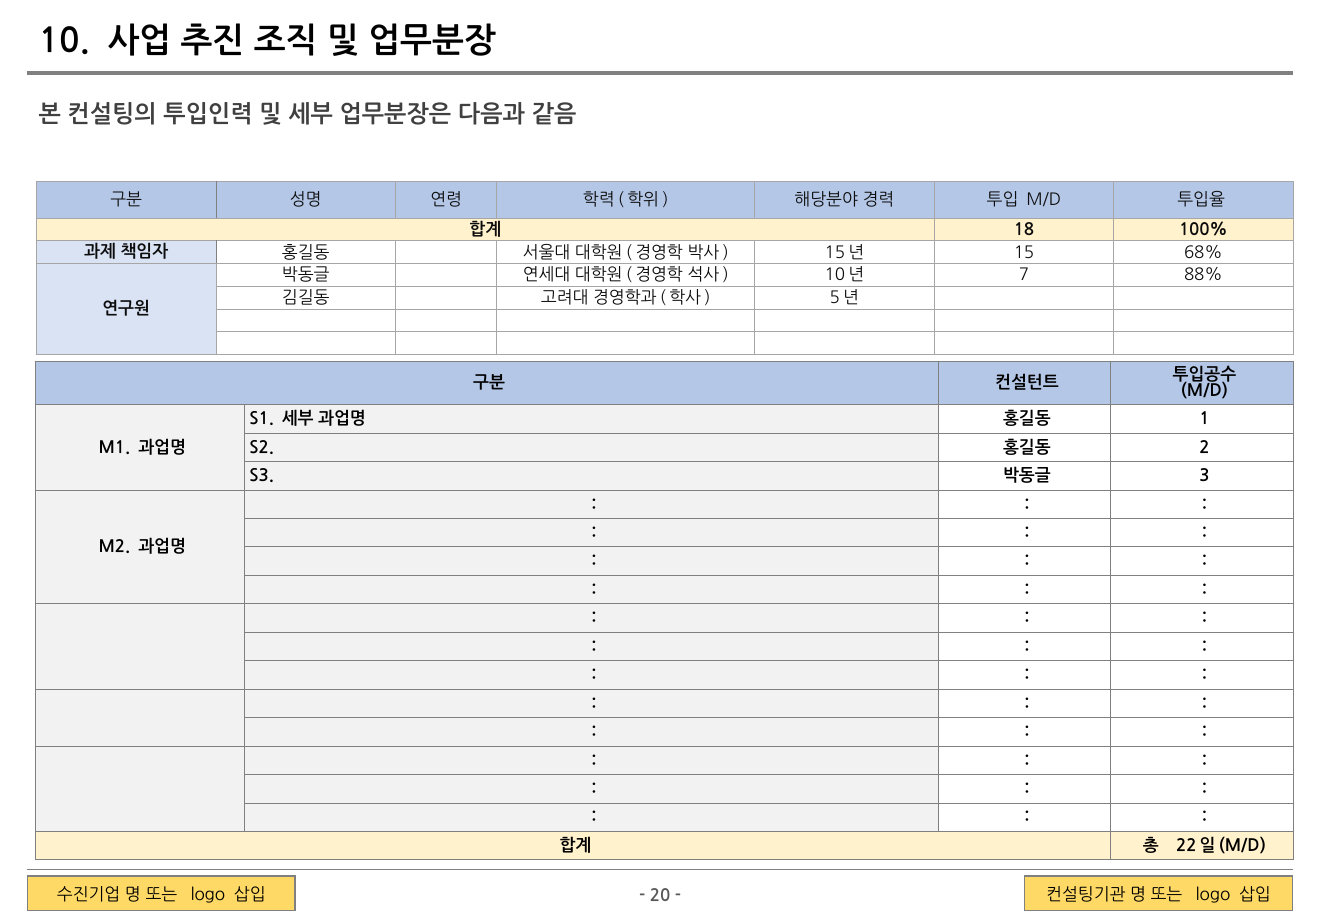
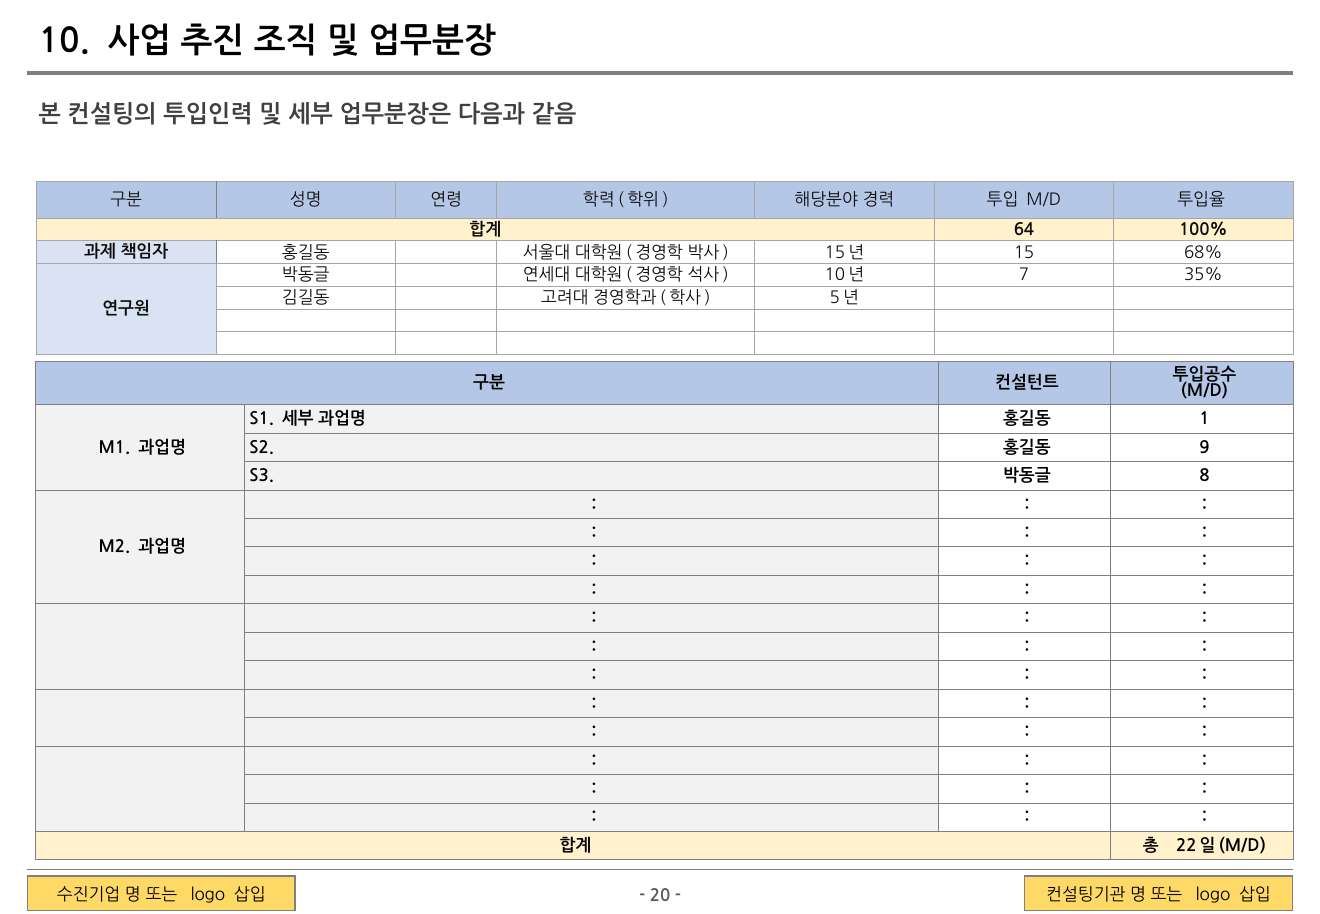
18: 18 -> 64
88%: 88% -> 35%
2: 2 -> 9
3: 3 -> 8
